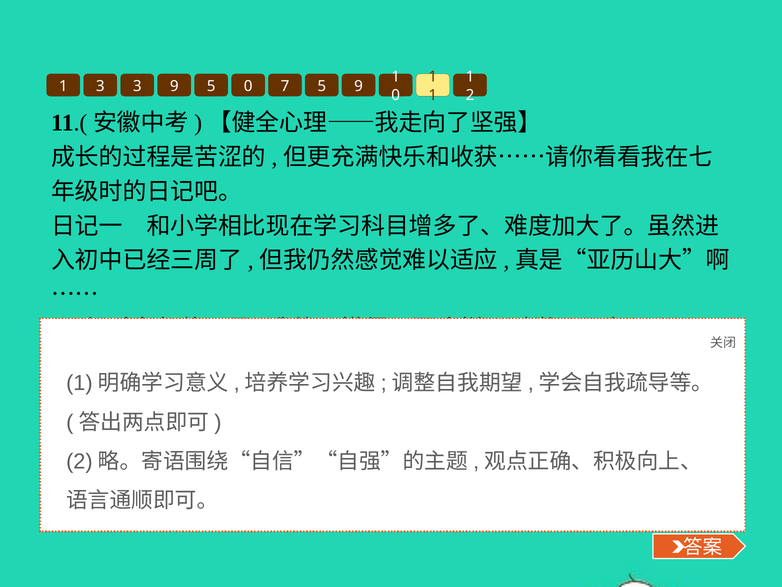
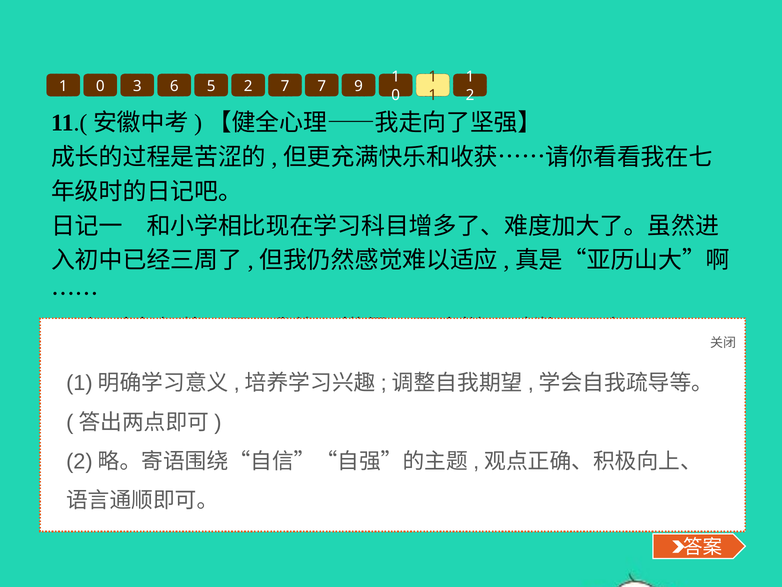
3 at (100, 86): 3 -> 0
3 9: 9 -> 6
5 0: 0 -> 2
7 5: 5 -> 7
